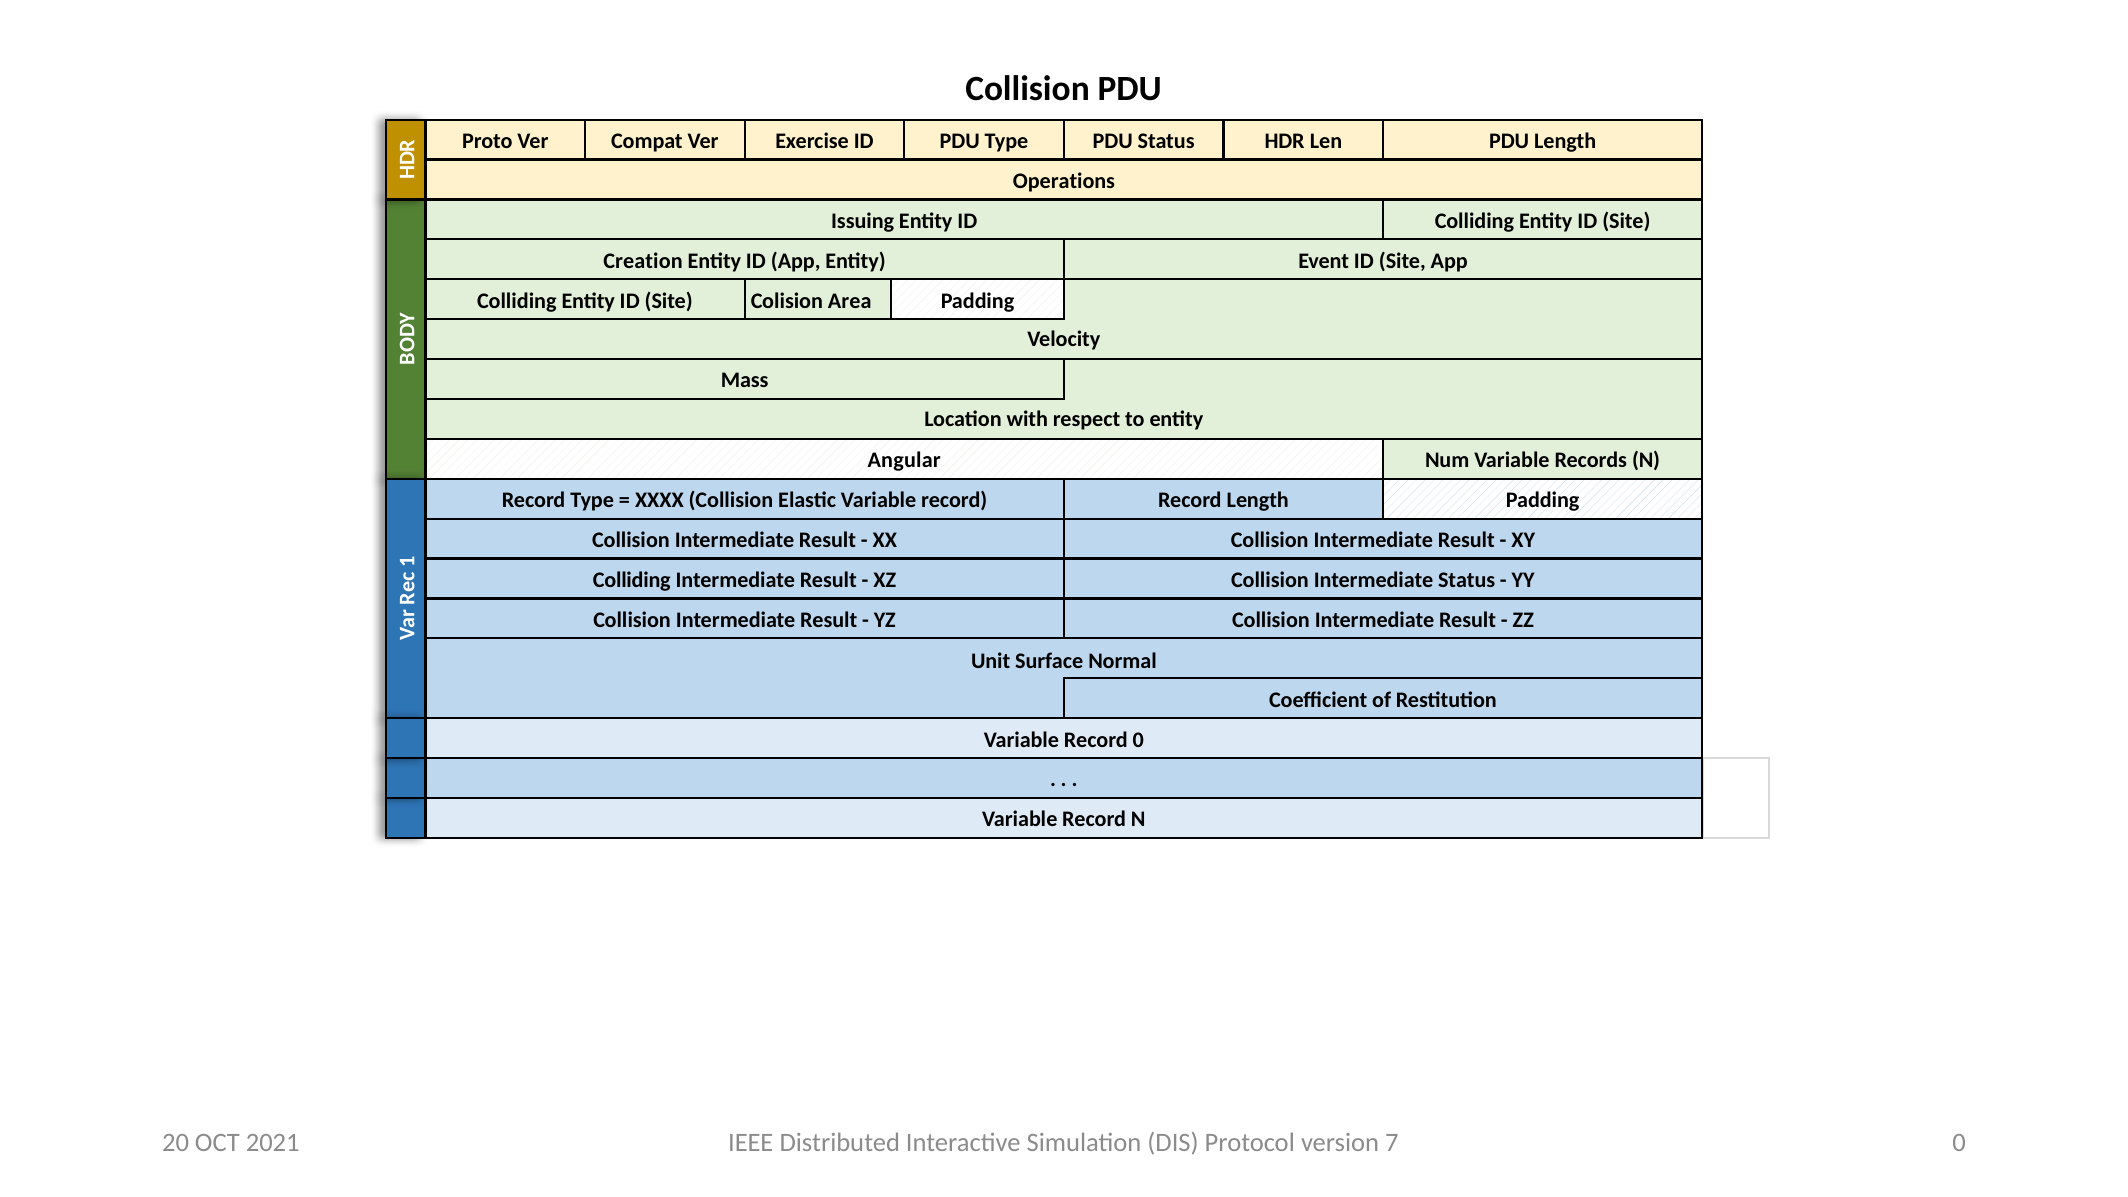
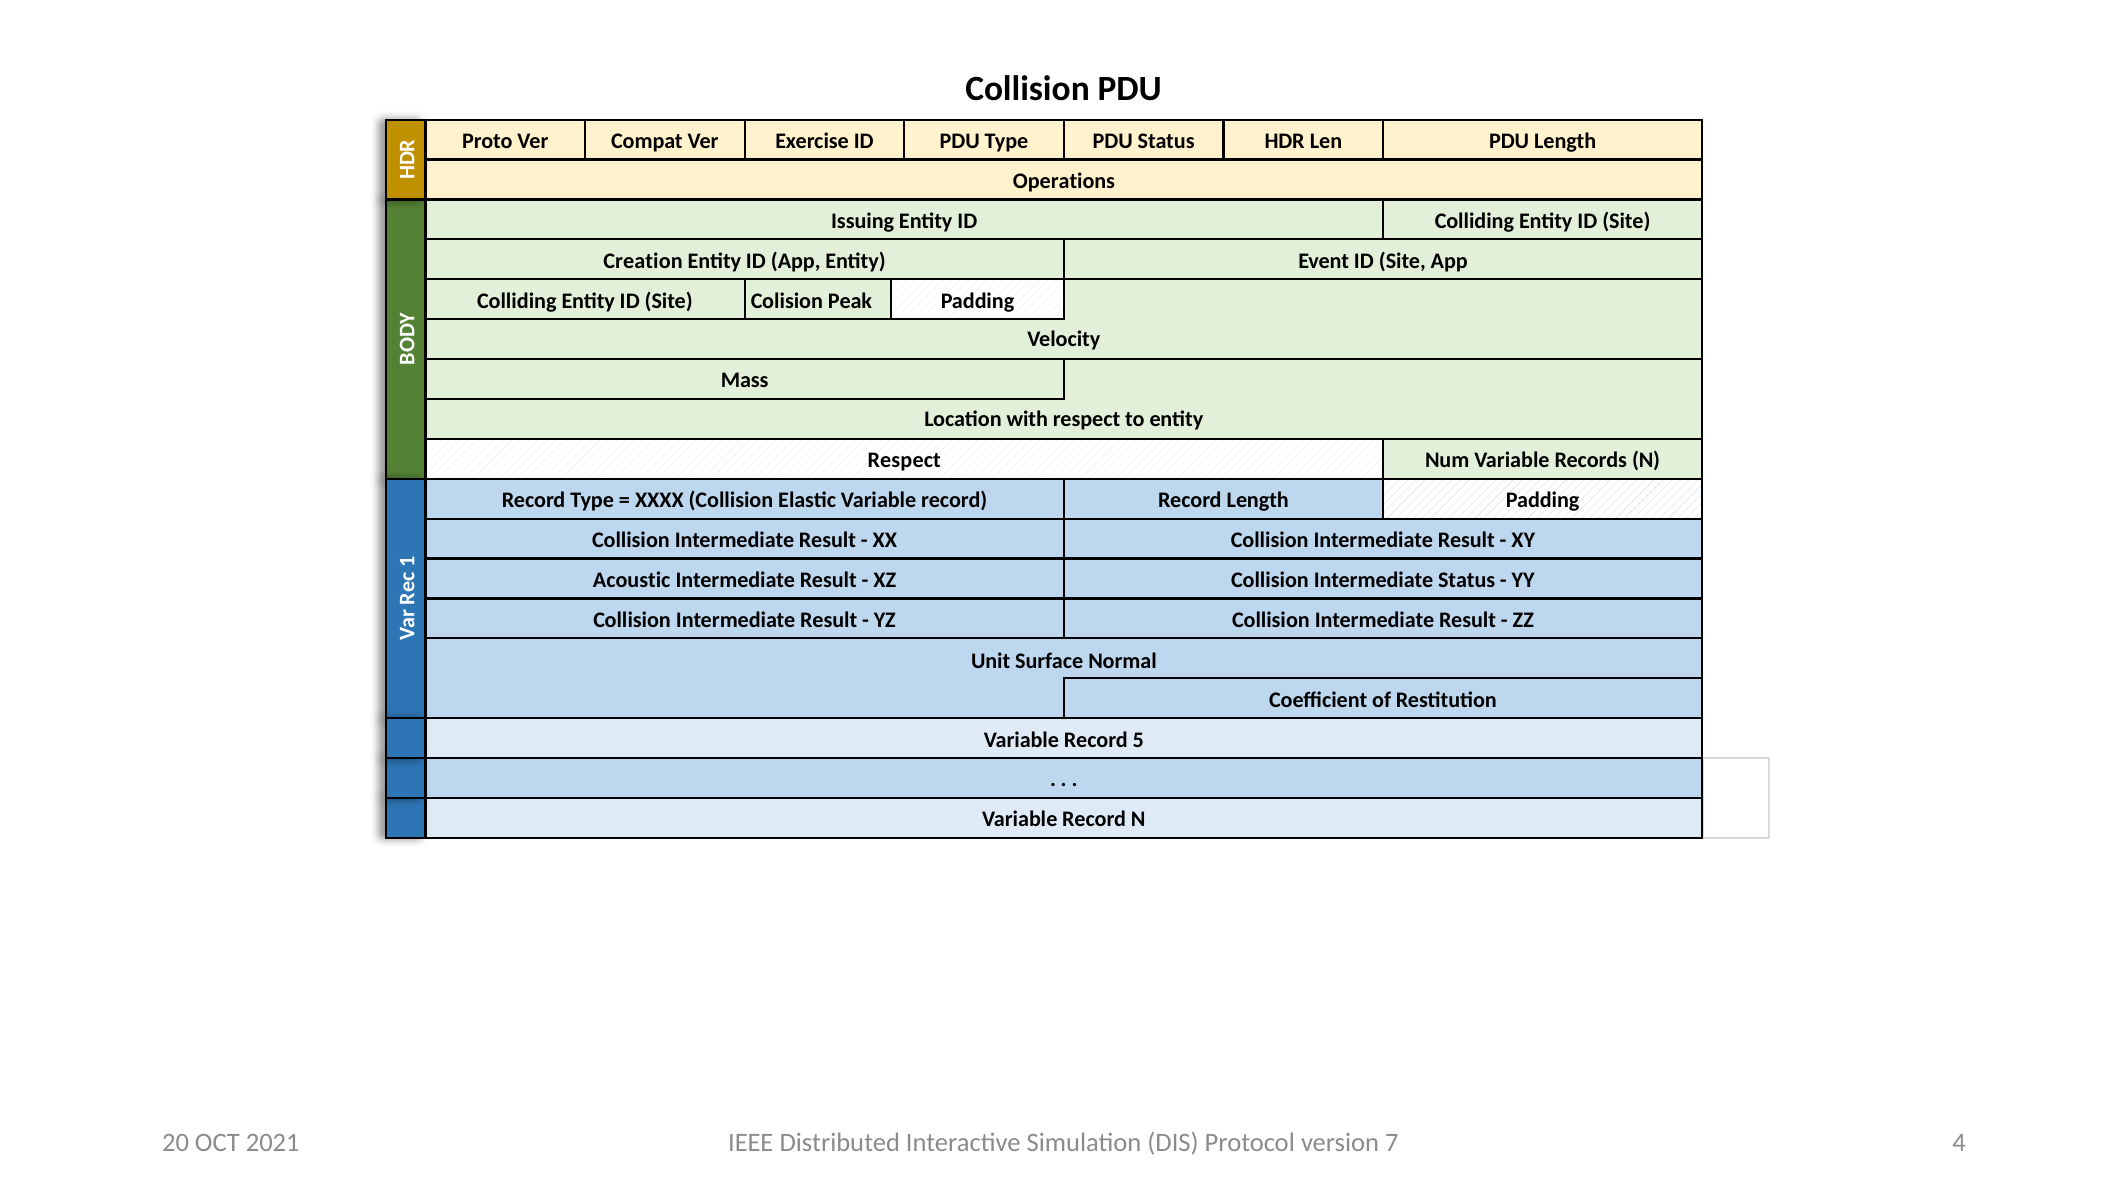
Area: Area -> Peak
Angular at (904, 460): Angular -> Respect
Colliding at (632, 580): Colliding -> Acoustic
Record 0: 0 -> 5
7 0: 0 -> 4
